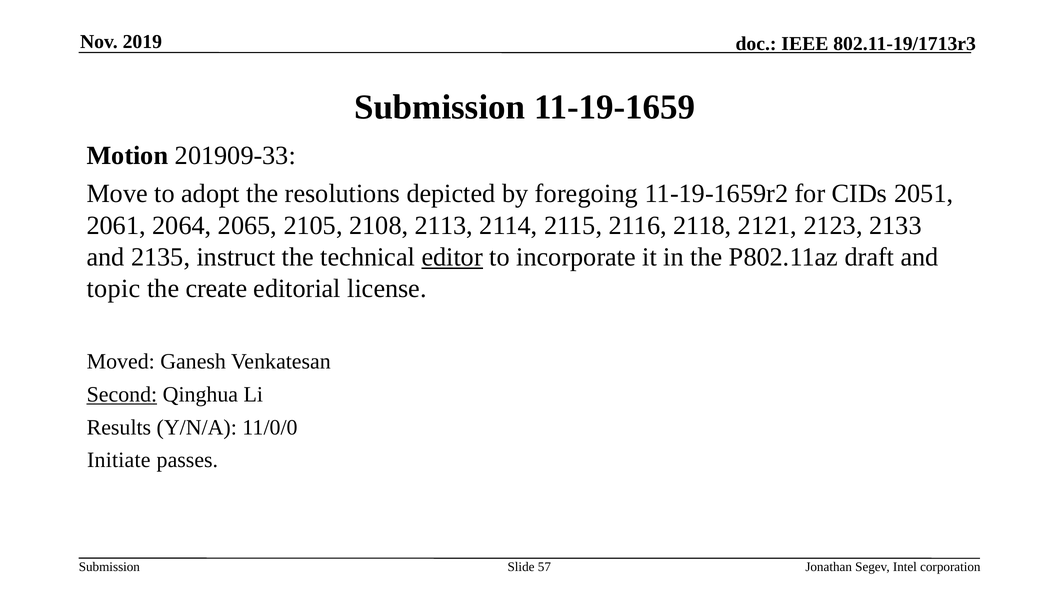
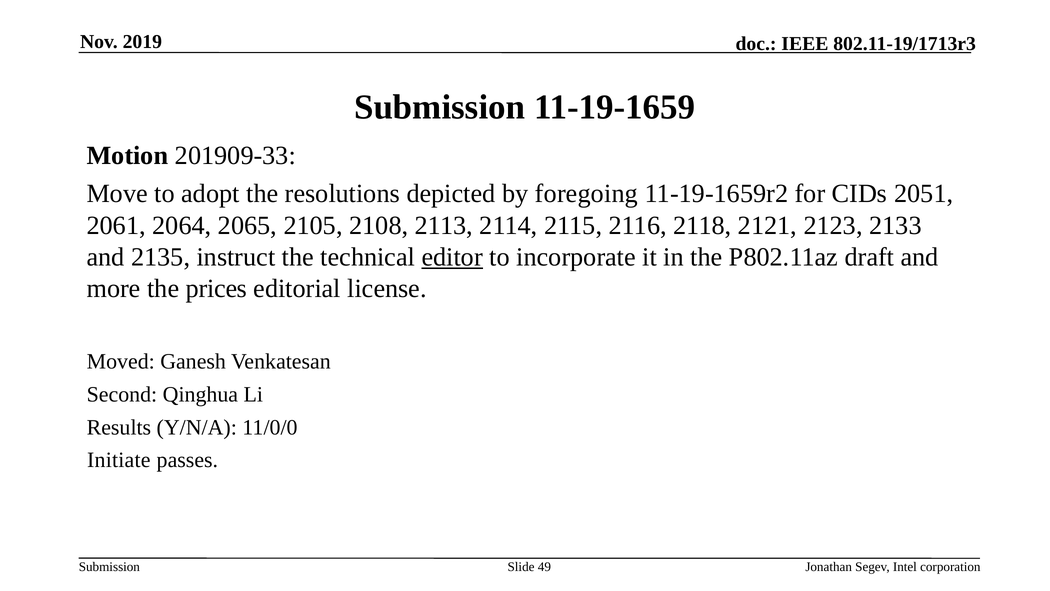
topic: topic -> more
create: create -> prices
Second underline: present -> none
57: 57 -> 49
